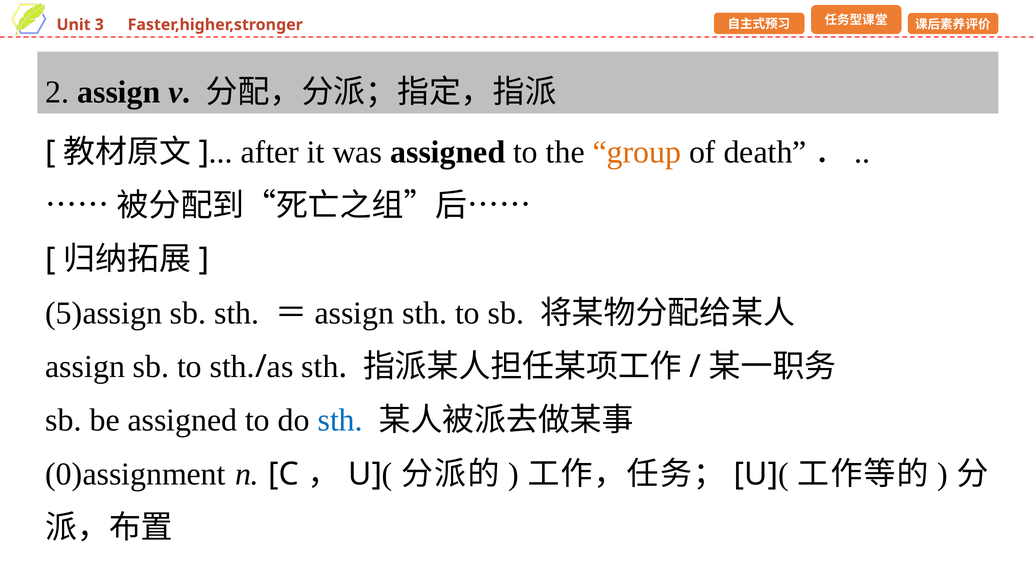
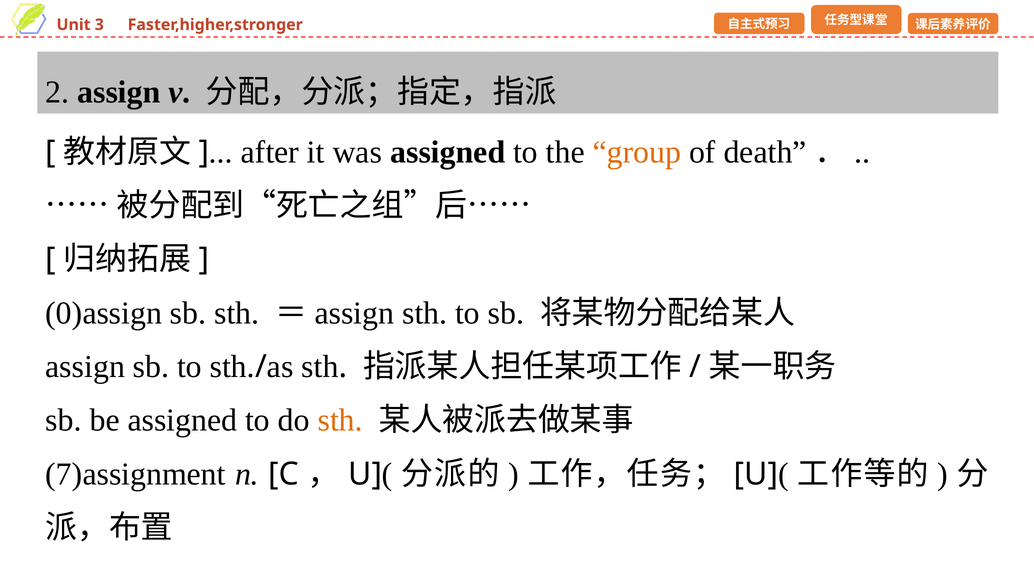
5)assign: 5)assign -> 0)assign
sth at (340, 420) colour: blue -> orange
0)assignment: 0)assignment -> 7)assignment
